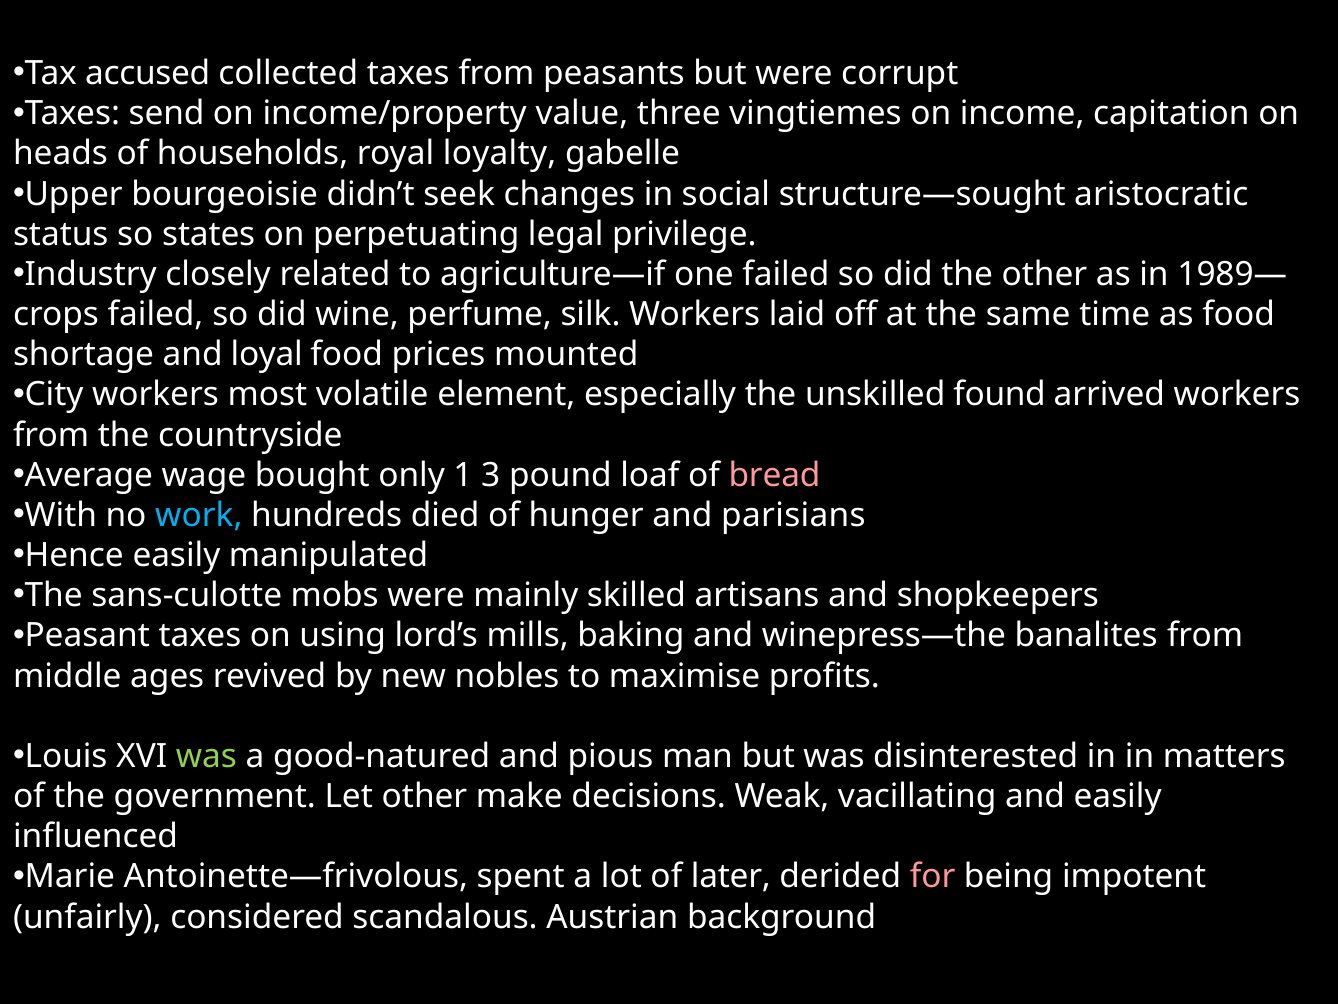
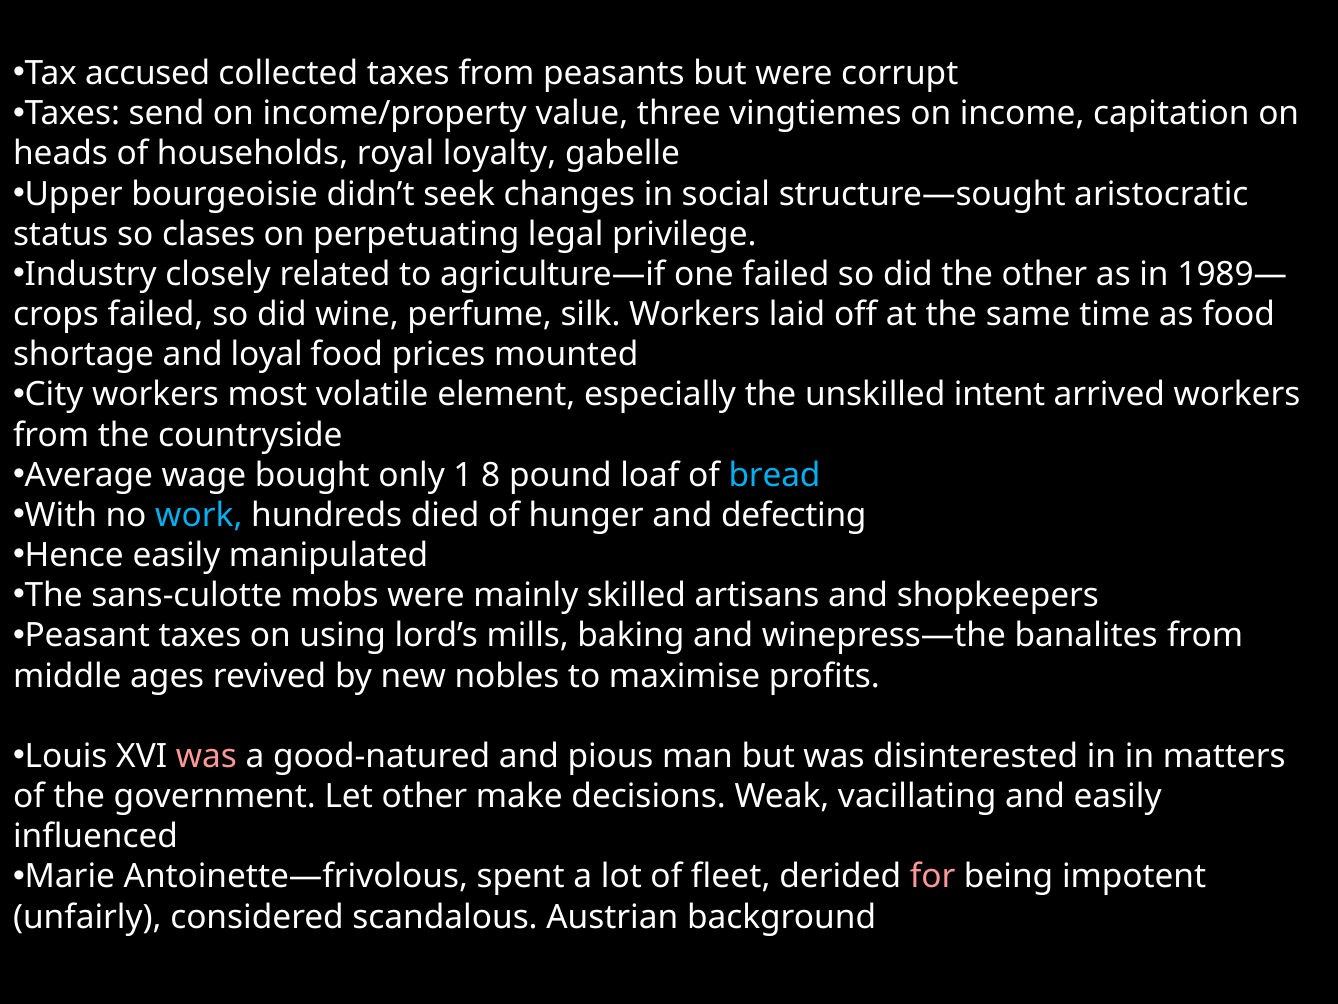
states: states -> clases
found: found -> intent
3: 3 -> 8
bread colour: pink -> light blue
parisians: parisians -> defecting
was at (206, 756) colour: light green -> pink
later: later -> fleet
